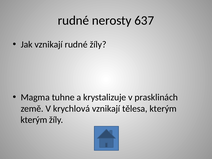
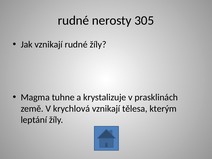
637: 637 -> 305
kterým at (34, 120): kterým -> leptání
